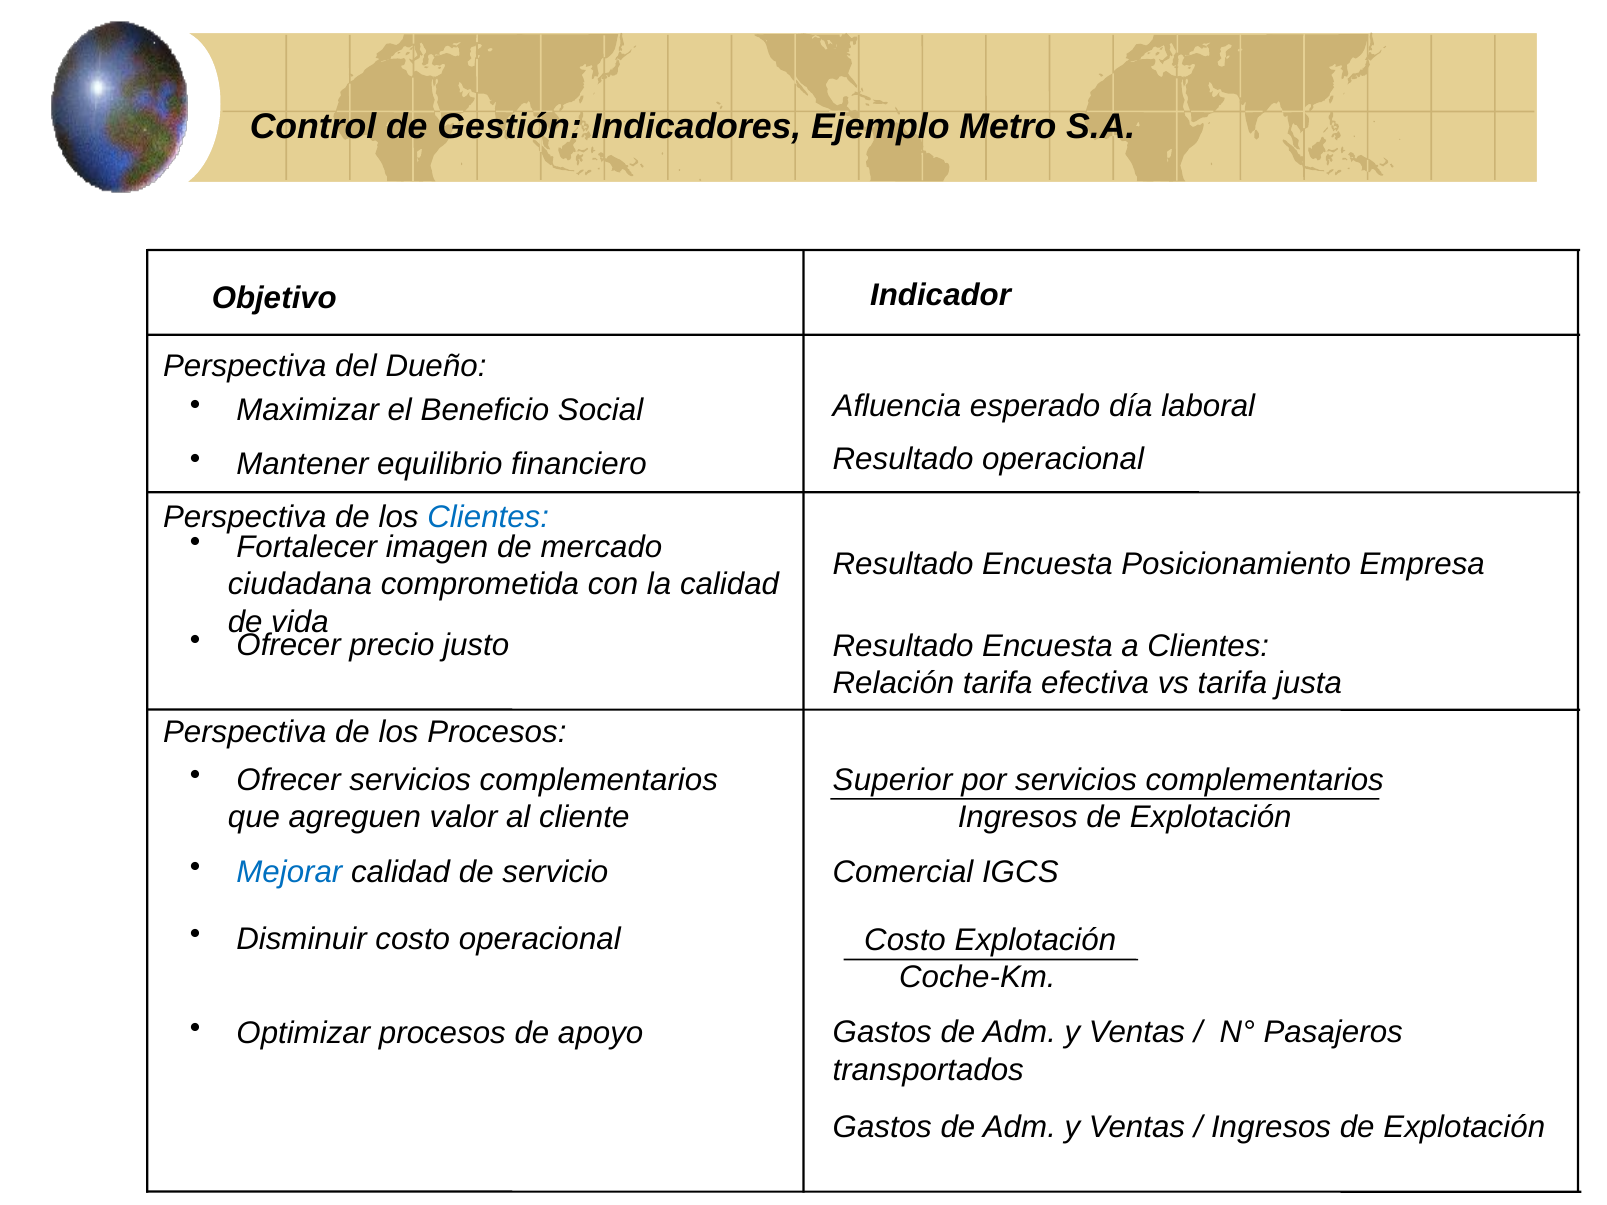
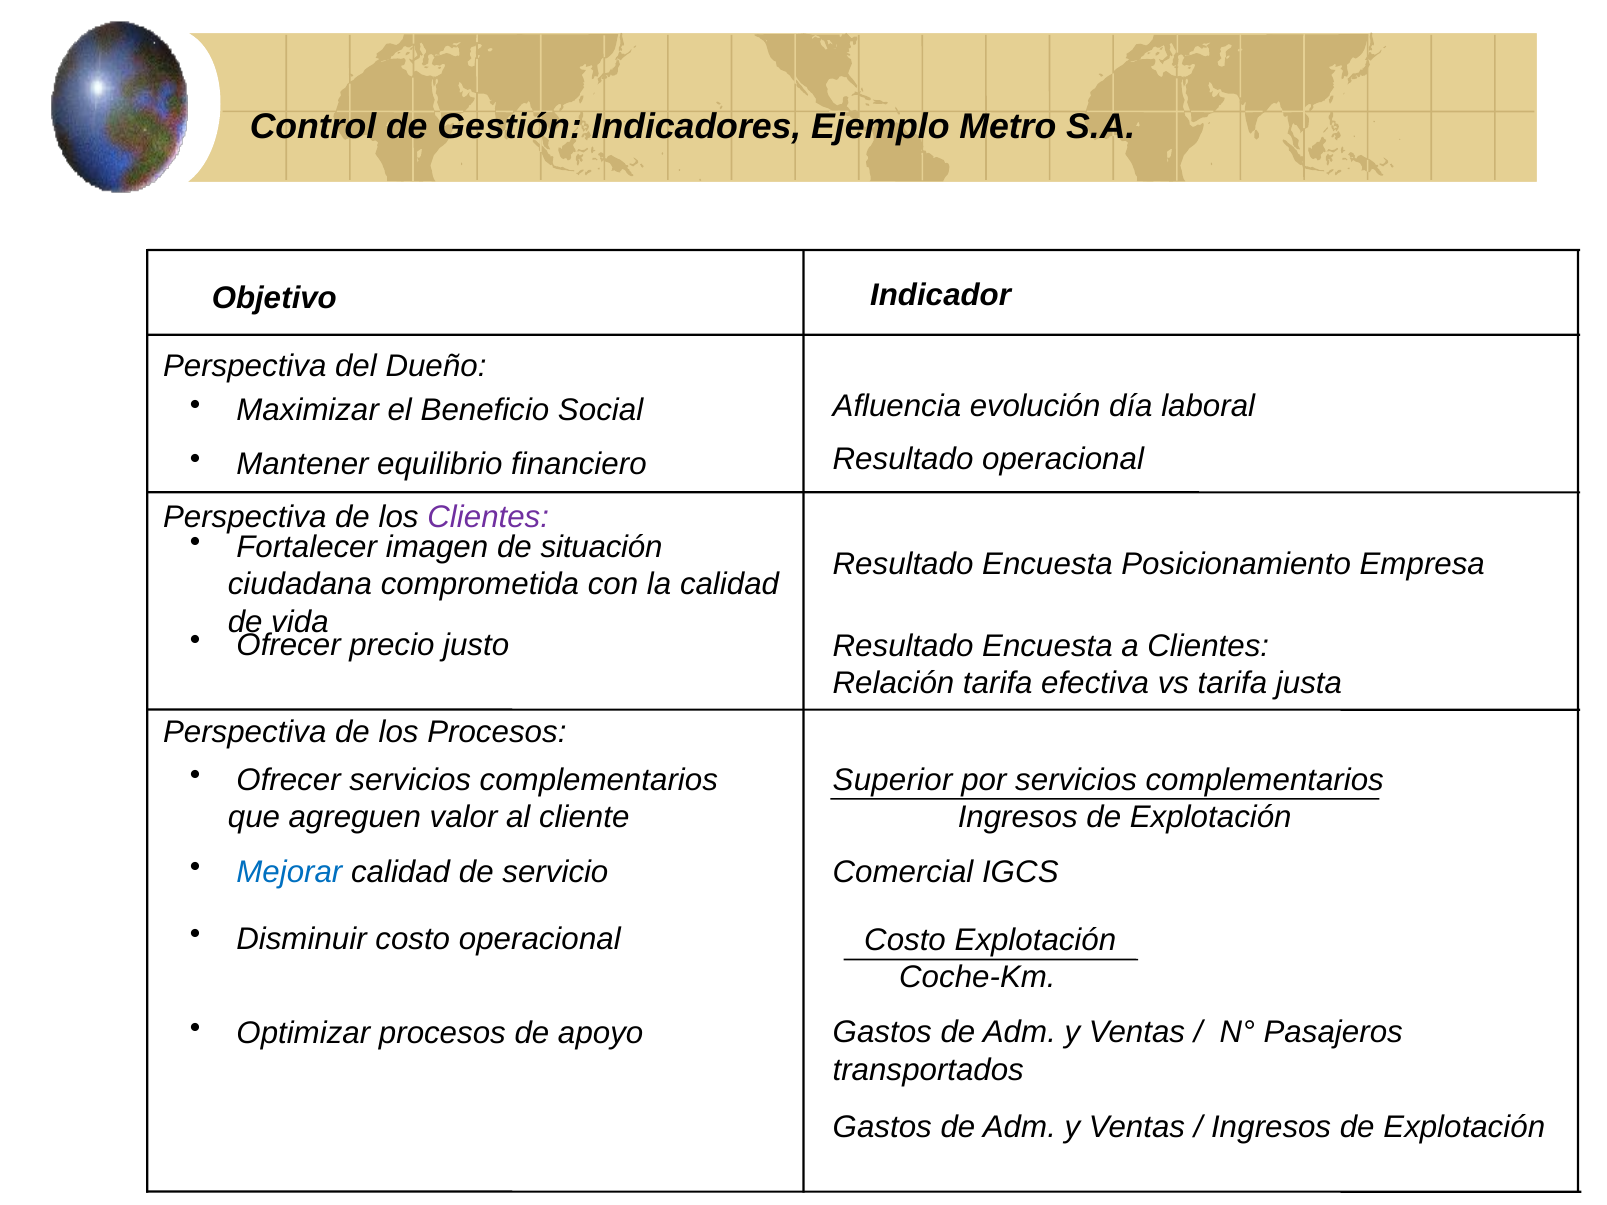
esperado: esperado -> evolución
Clientes at (488, 518) colour: blue -> purple
mercado: mercado -> situación
